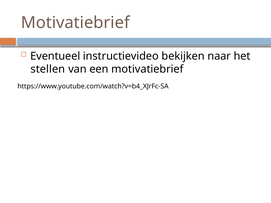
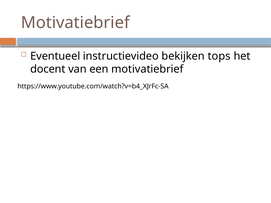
naar: naar -> tops
stellen: stellen -> docent
